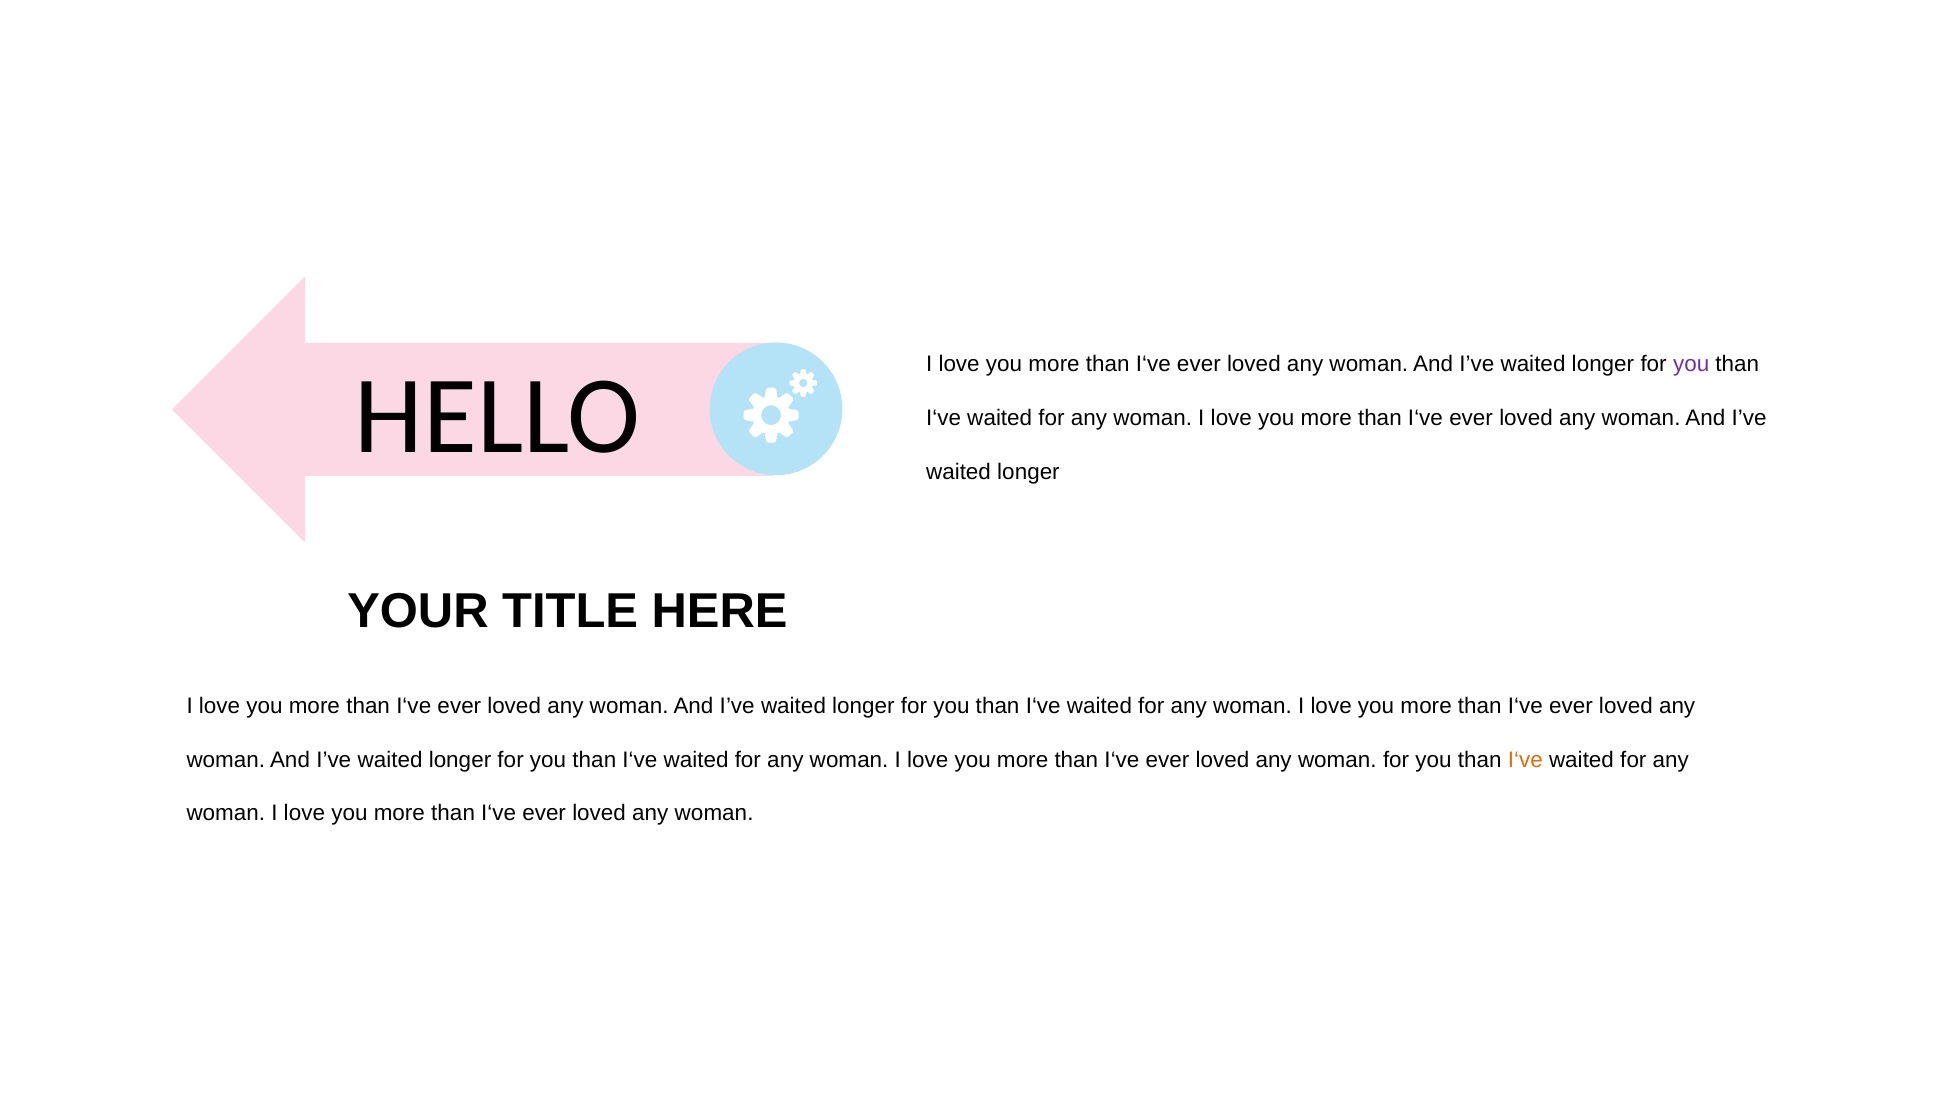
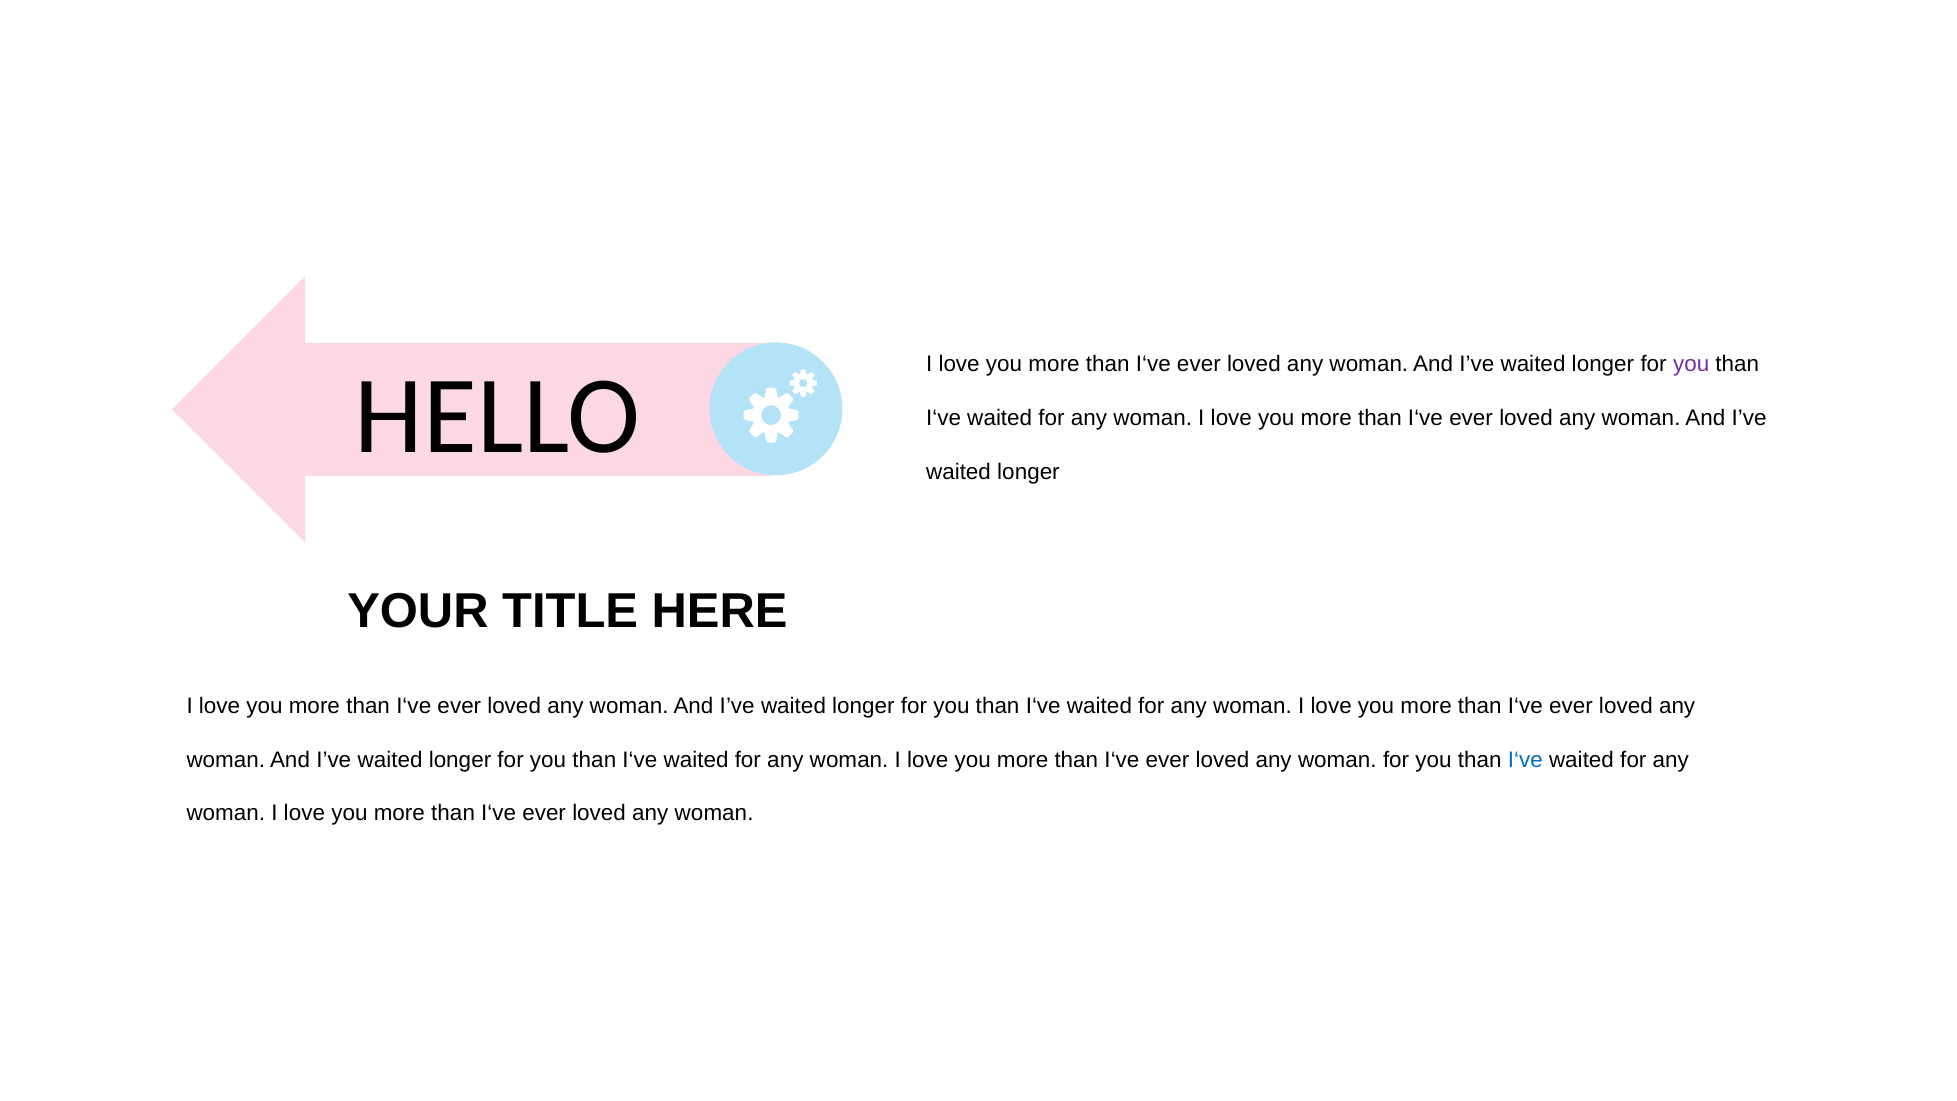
I‘ve at (1525, 760) colour: orange -> blue
